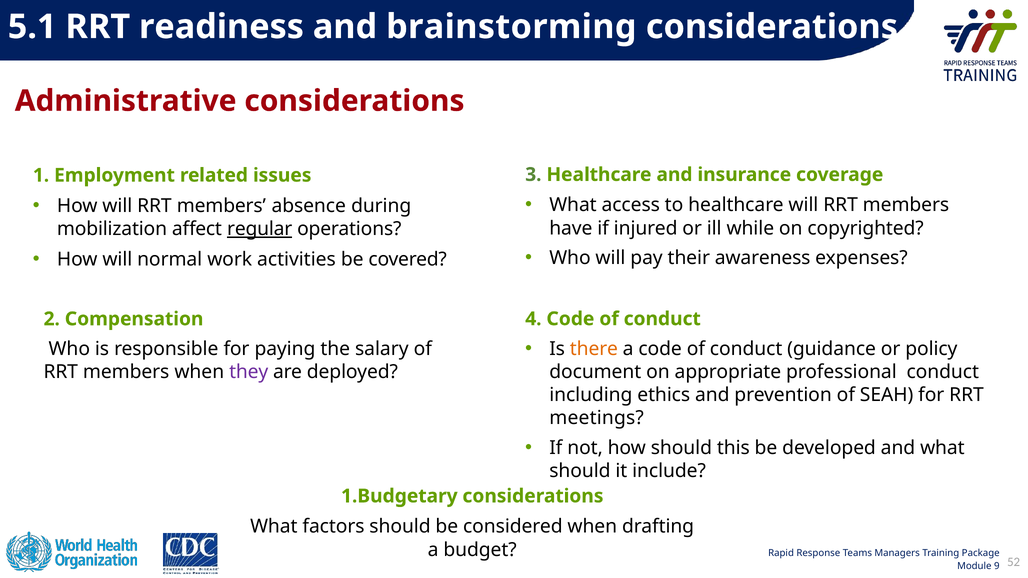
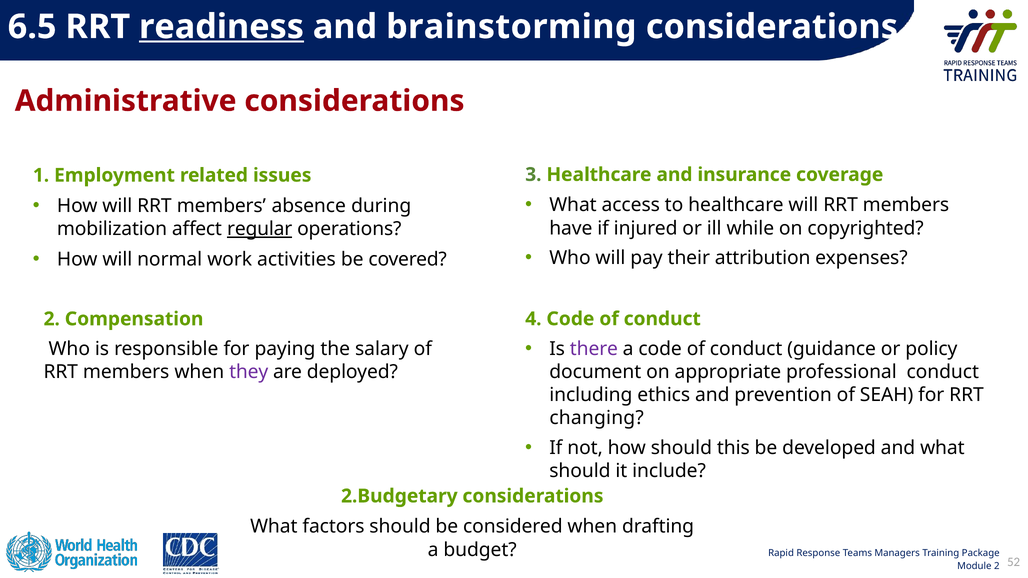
5.1: 5.1 -> 6.5
readiness underline: none -> present
awareness: awareness -> attribution
there colour: orange -> purple
meetings: meetings -> changing
1.Budgetary: 1.Budgetary -> 2.Budgetary
9 at (997, 566): 9 -> 2
